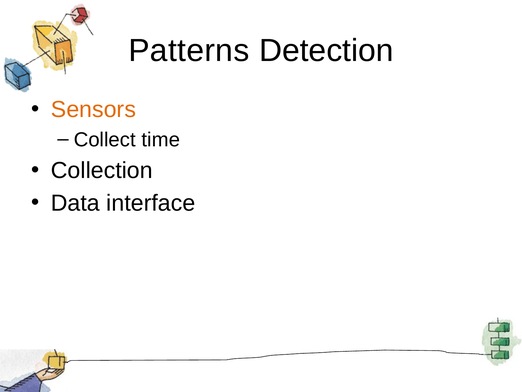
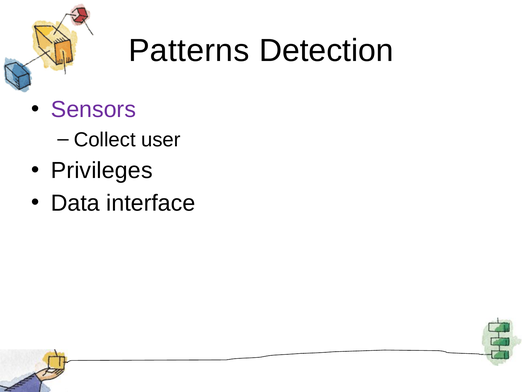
Sensors colour: orange -> purple
time: time -> user
Collection: Collection -> Privileges
